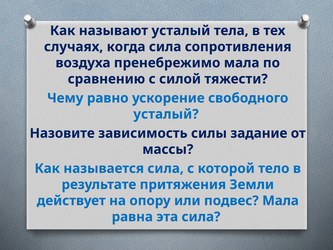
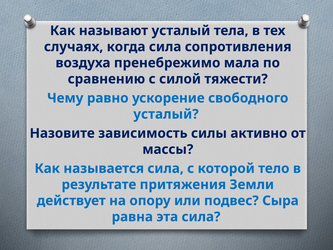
задание: задание -> активно
подвес Мала: Мала -> Сыра
